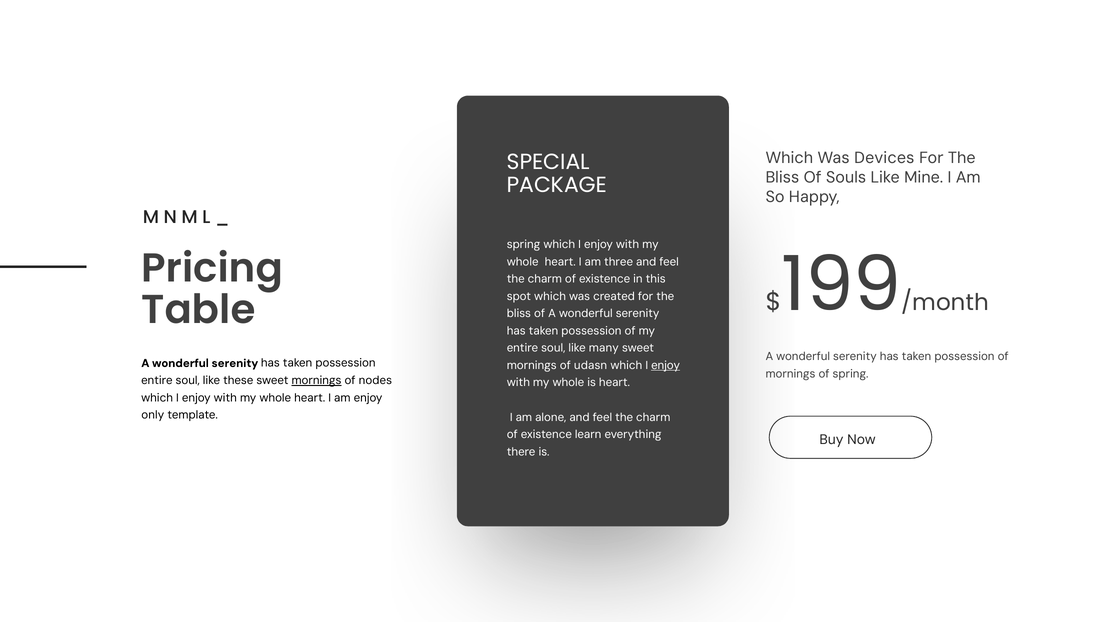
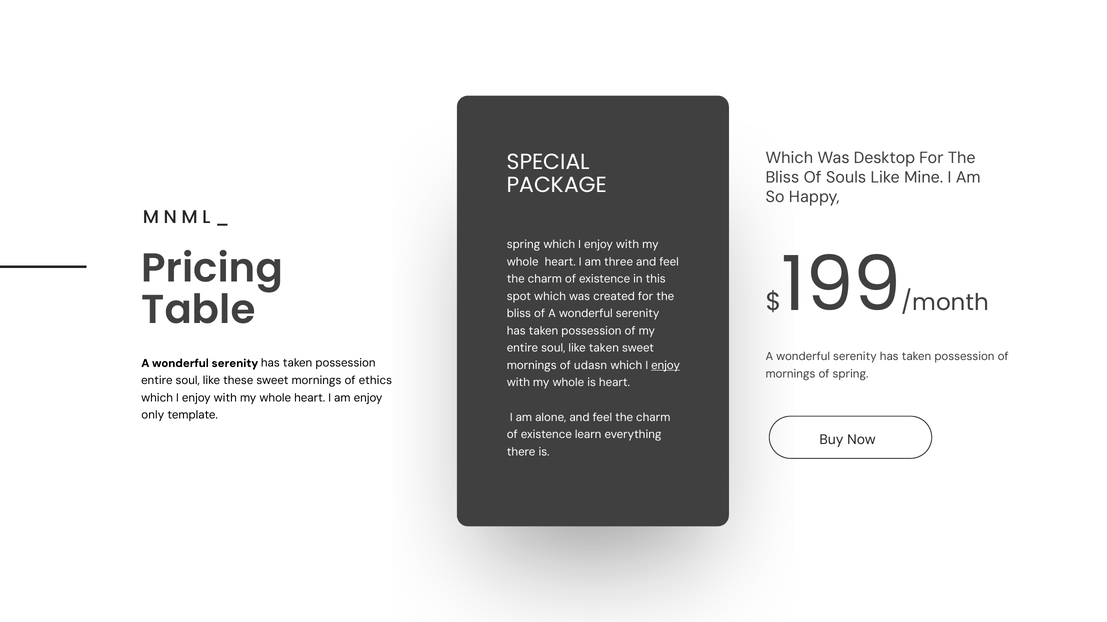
Devices: Devices -> Desktop
like many: many -> taken
mornings at (316, 381) underline: present -> none
nodes: nodes -> ethics
